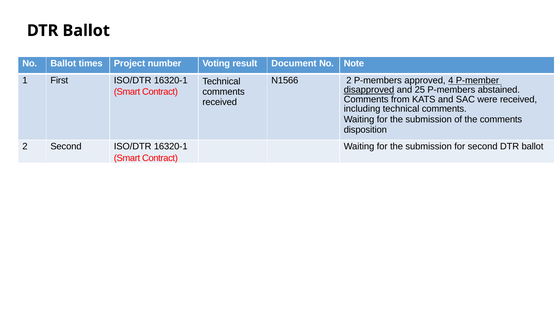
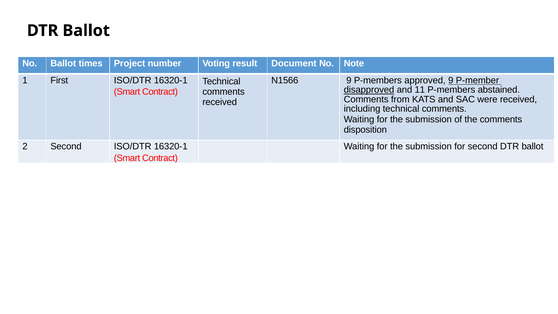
N1566 2: 2 -> 9
approved 4: 4 -> 9
25: 25 -> 11
